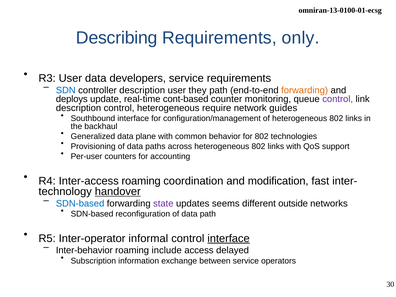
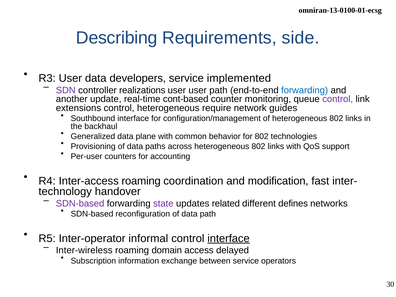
only: only -> side
service requirements: requirements -> implemented
SDN colour: blue -> purple
controller description: description -> realizations
user they: they -> user
forwarding at (305, 90) colour: orange -> blue
deploys: deploys -> another
description at (78, 108): description -> extensions
handover underline: present -> none
SDN-based at (80, 204) colour: blue -> purple
seems: seems -> related
outside: outside -> defines
Inter-behavior: Inter-behavior -> Inter-wireless
include: include -> domain
